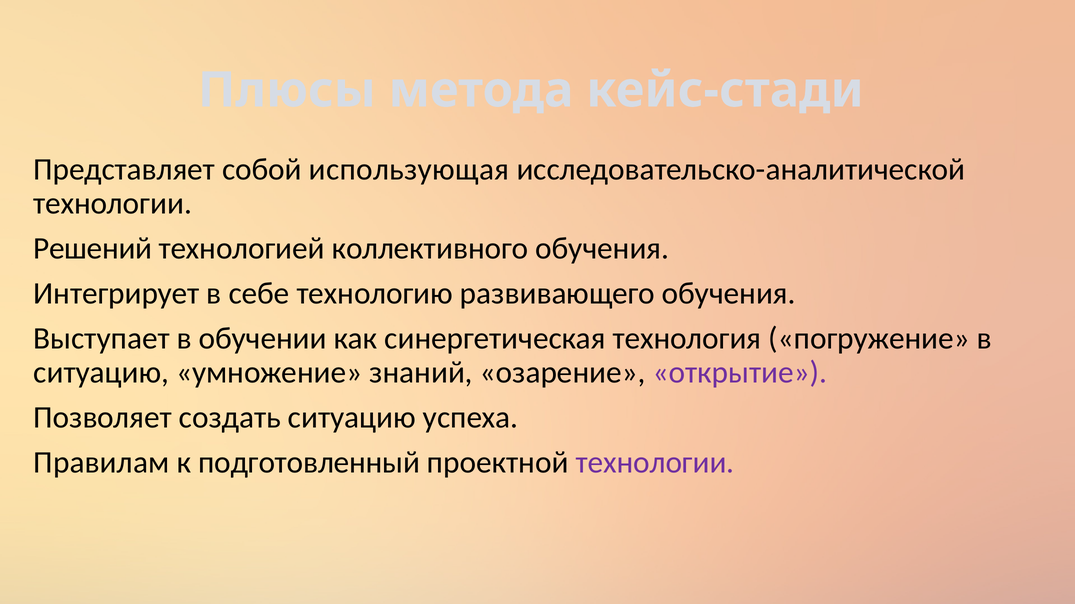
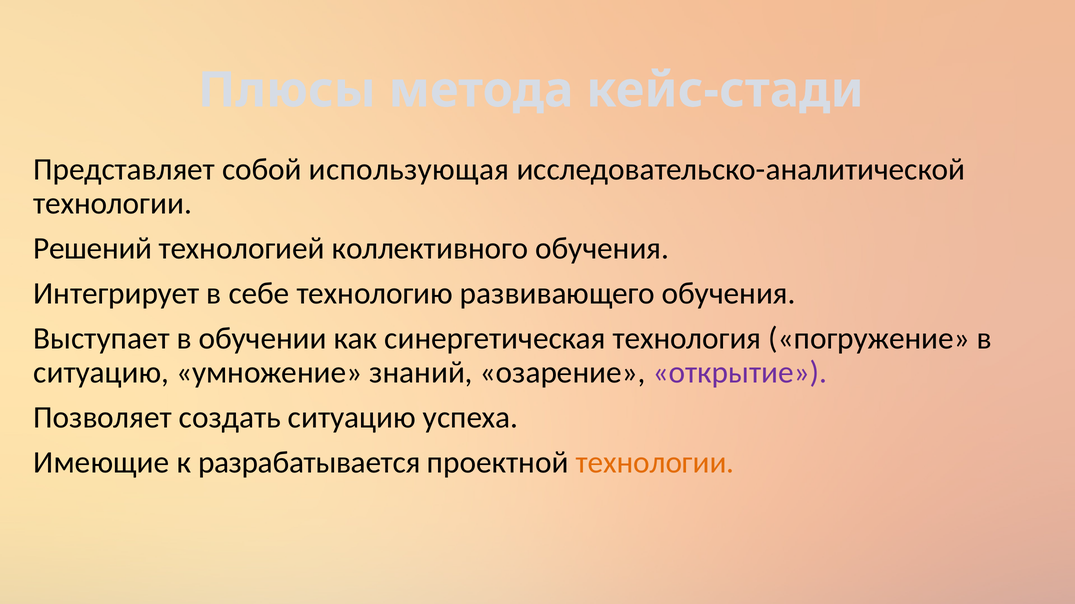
Правилам: Правилам -> Имеющие
подготовленный: подготовленный -> разрабатывается
технологии at (655, 463) colour: purple -> orange
